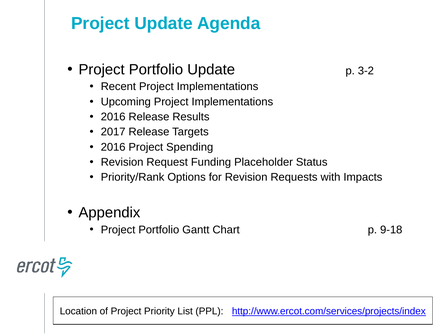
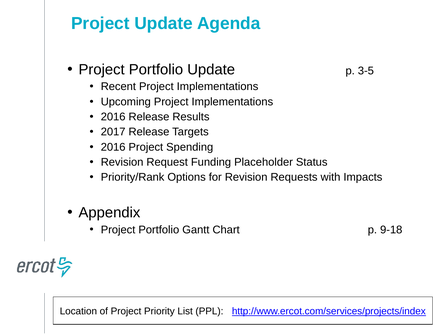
3-2: 3-2 -> 3-5
